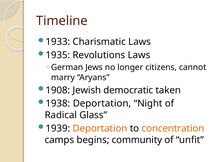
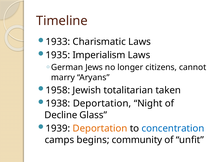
Revolutions: Revolutions -> Imperialism
1908: 1908 -> 1958
democratic: democratic -> totalitarian
Radical: Radical -> Decline
concentration colour: orange -> blue
